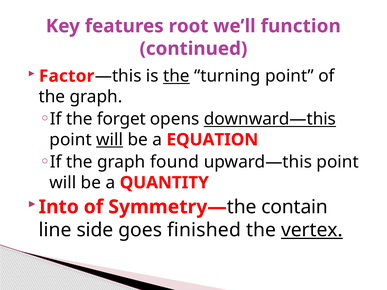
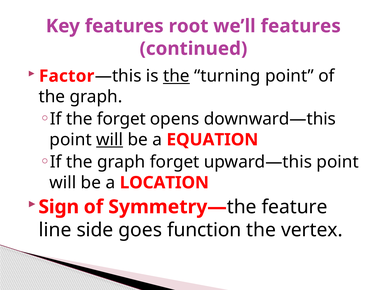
we’ll function: function -> features
downward—this underline: present -> none
graph found: found -> forget
QUANTITY: QUANTITY -> LOCATION
Into: Into -> Sign
contain: contain -> feature
finished: finished -> function
vertex underline: present -> none
